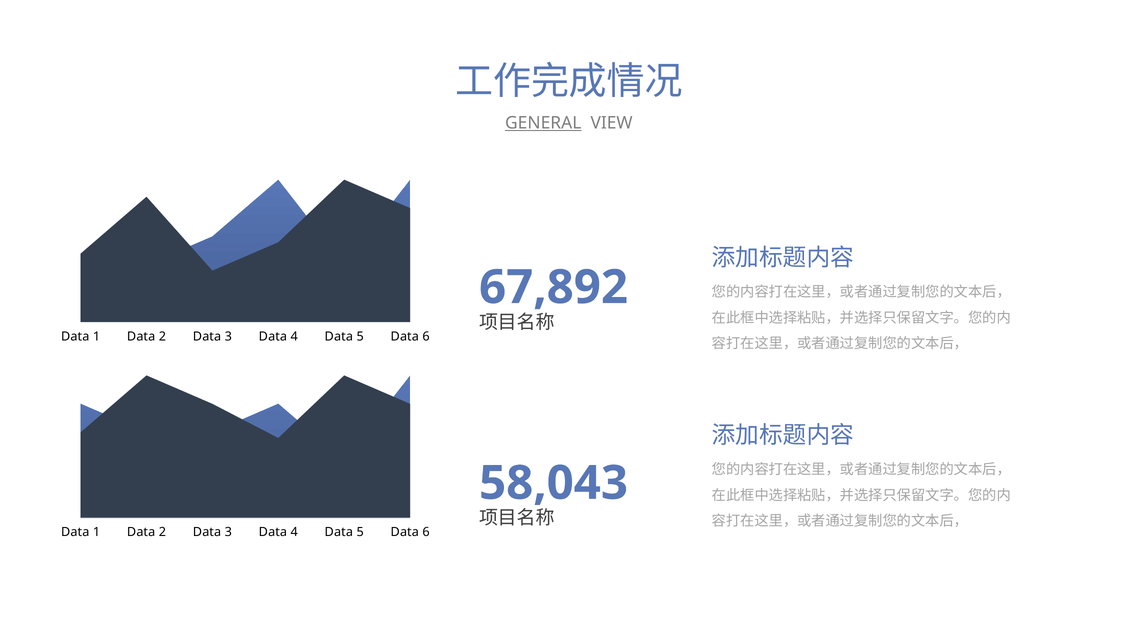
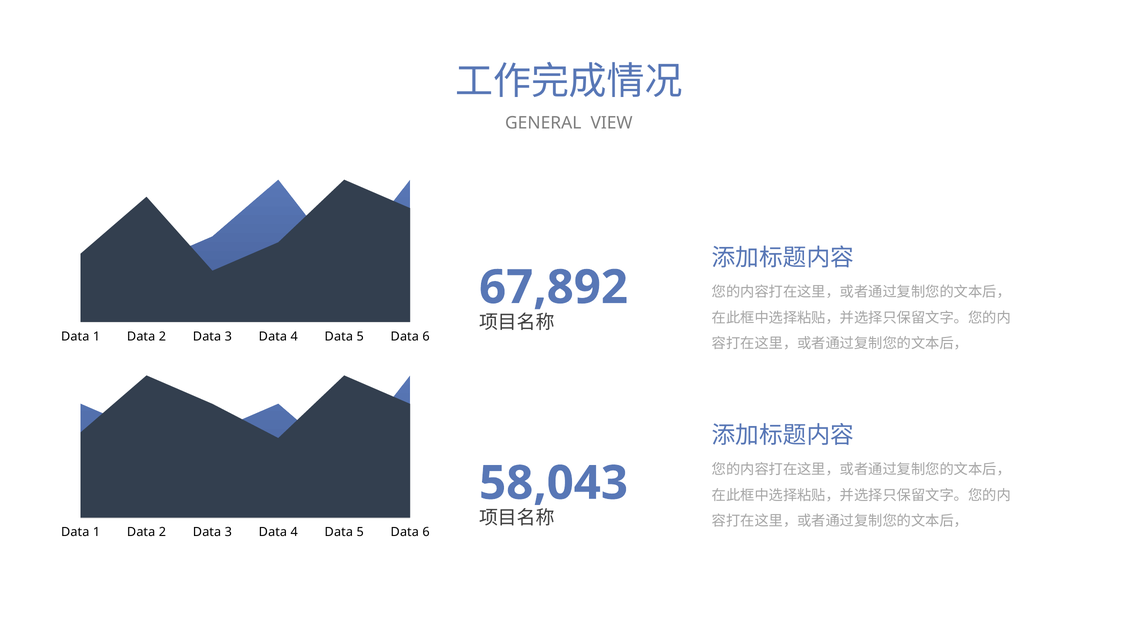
GENERAL underline: present -> none
